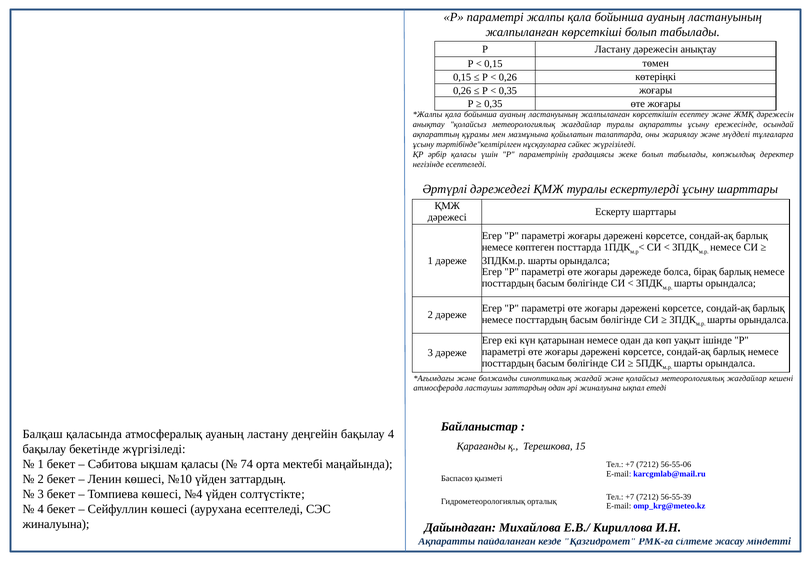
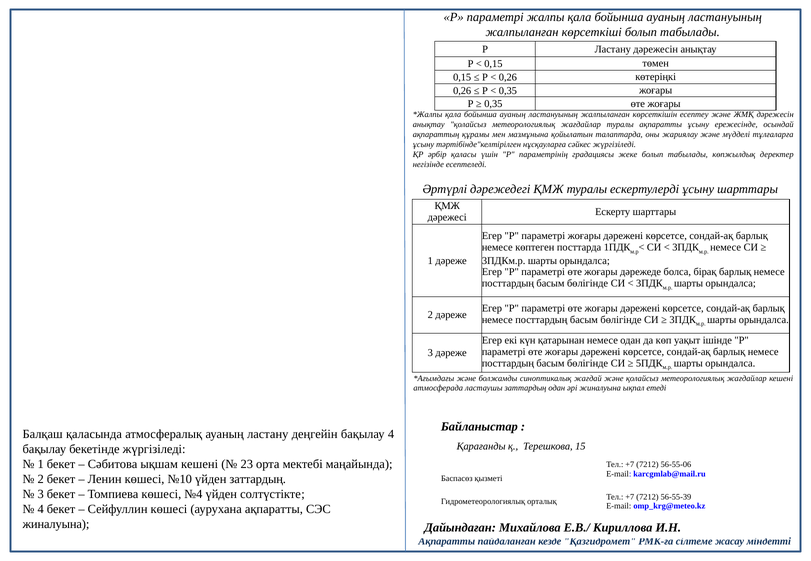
ықшам қаласы: қаласы -> кешені
74: 74 -> 23
аурухана есептеледі: есептеледі -> ақпаратты
